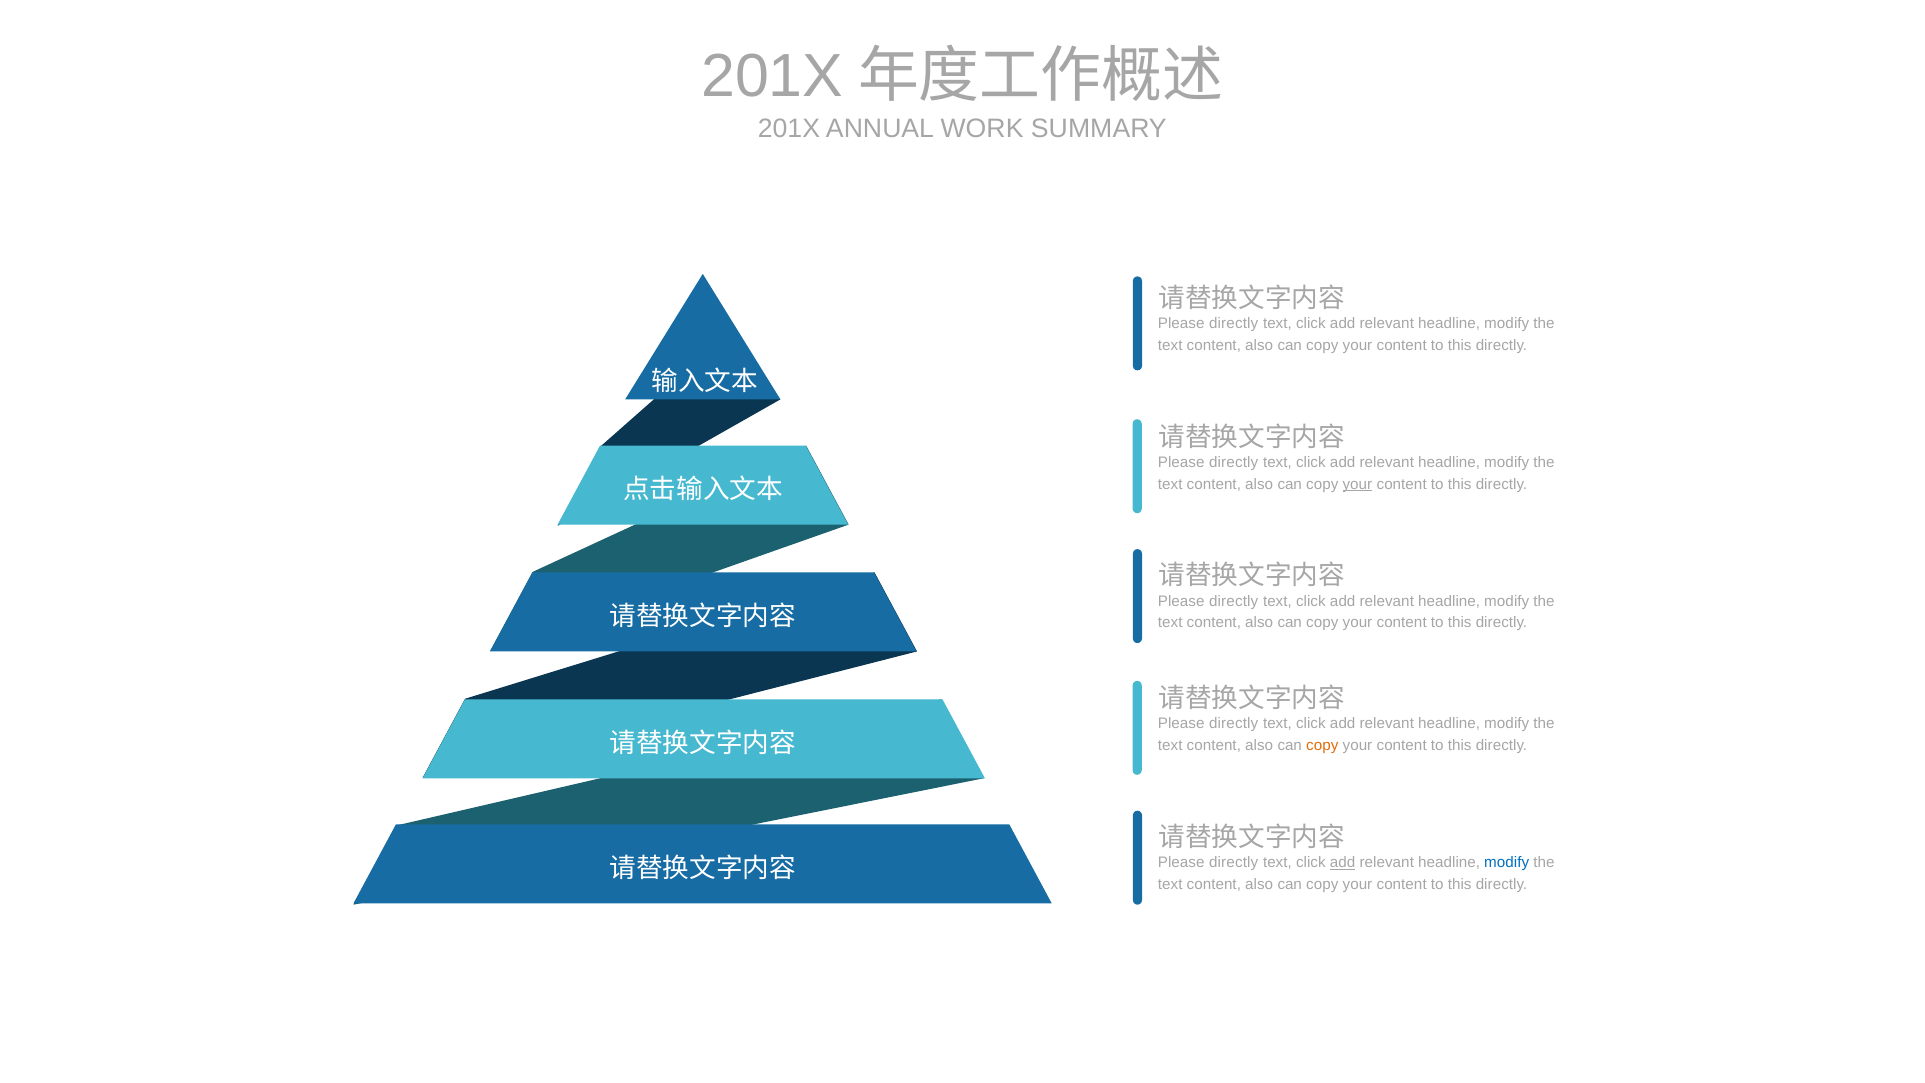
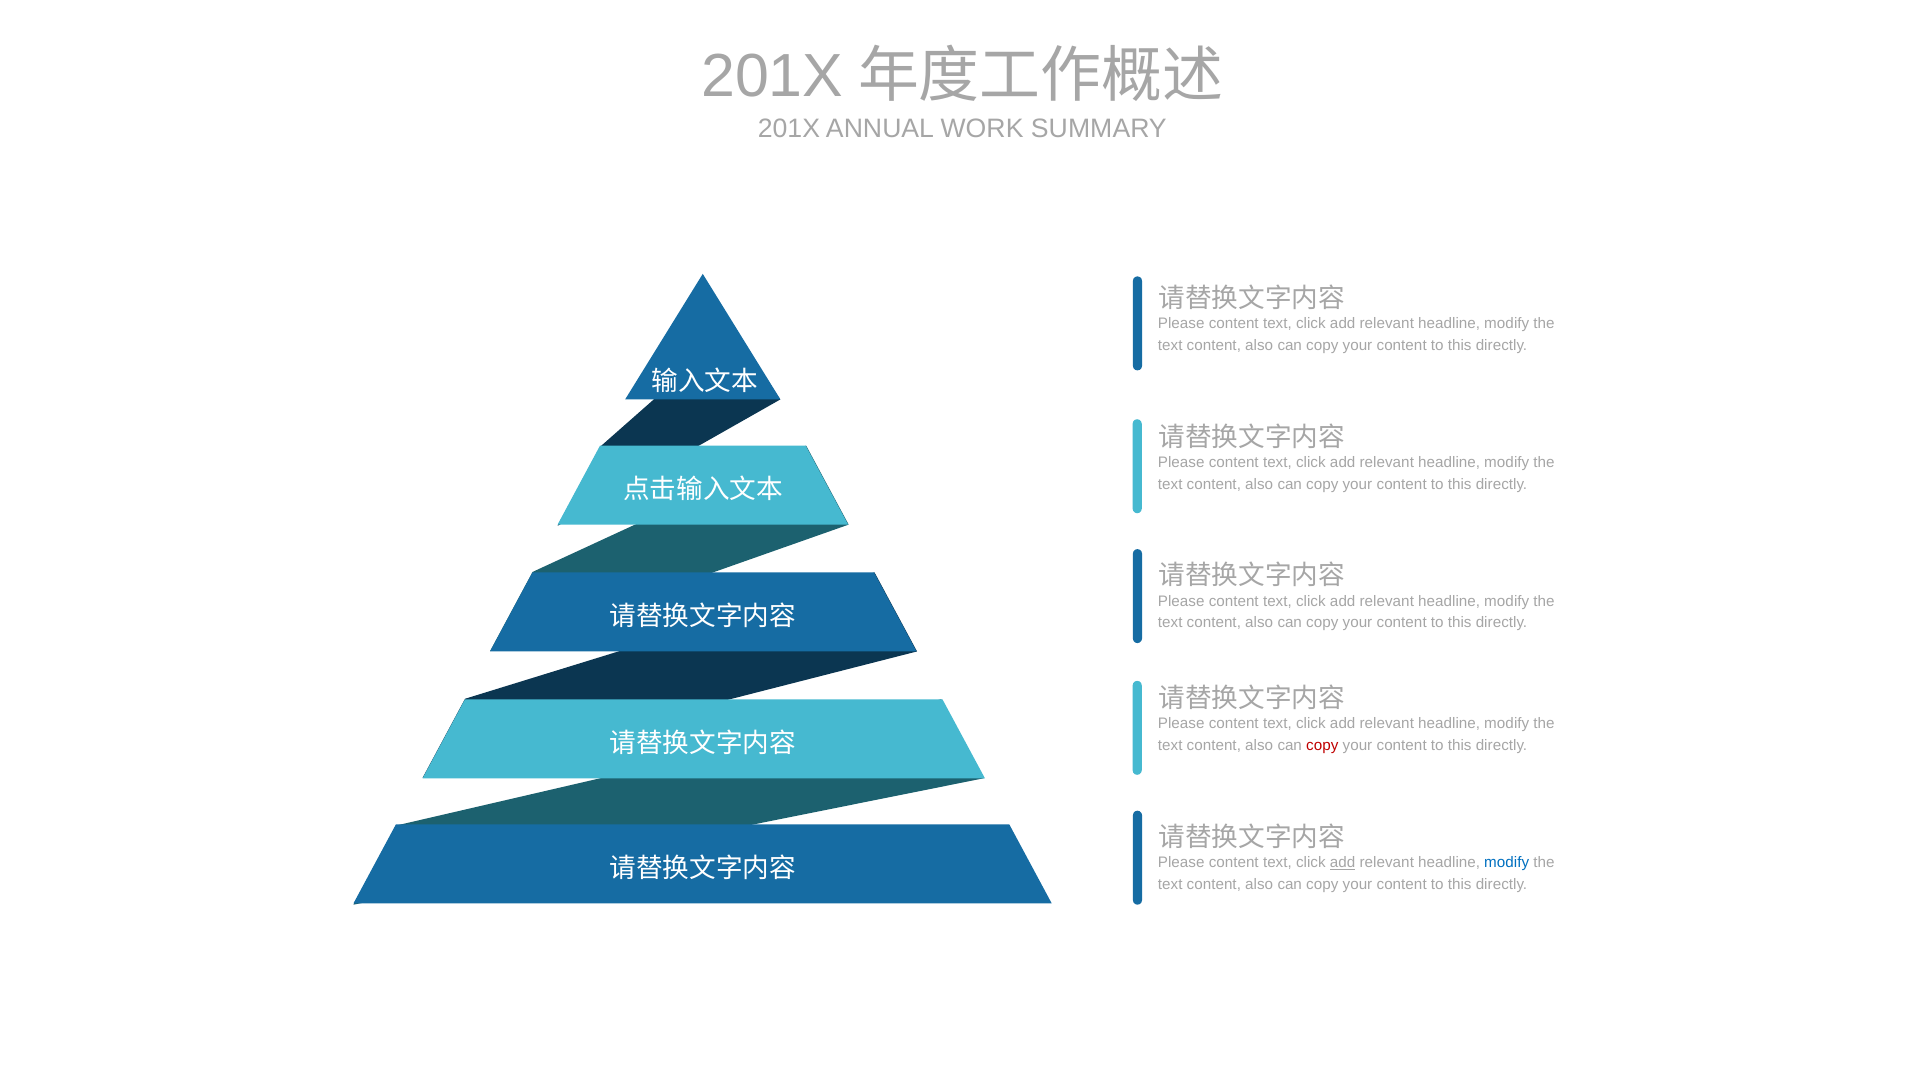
directly at (1234, 323): directly -> content
directly at (1234, 462): directly -> content
your at (1357, 484) underline: present -> none
directly at (1234, 601): directly -> content
directly at (1234, 724): directly -> content
copy at (1322, 745) colour: orange -> red
directly at (1234, 863): directly -> content
